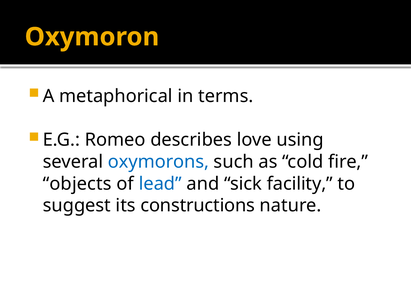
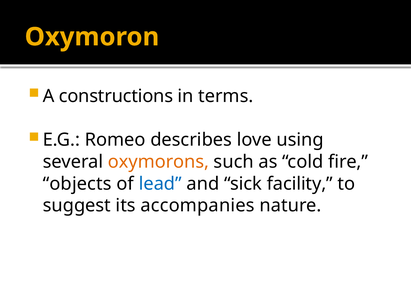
metaphorical: metaphorical -> constructions
oxymorons colour: blue -> orange
constructions: constructions -> accompanies
